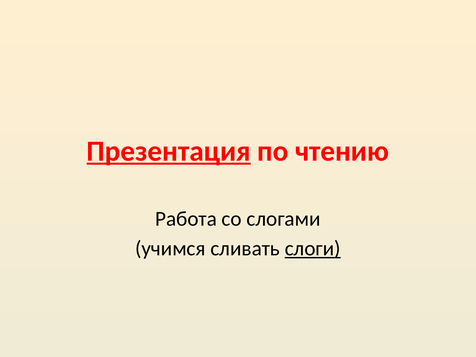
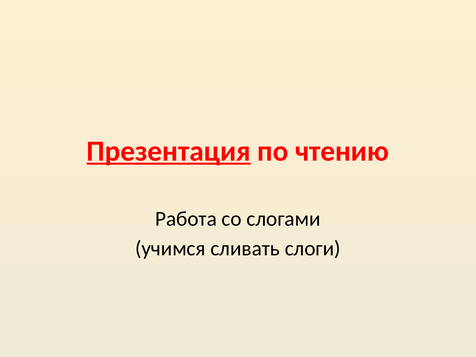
слоги underline: present -> none
